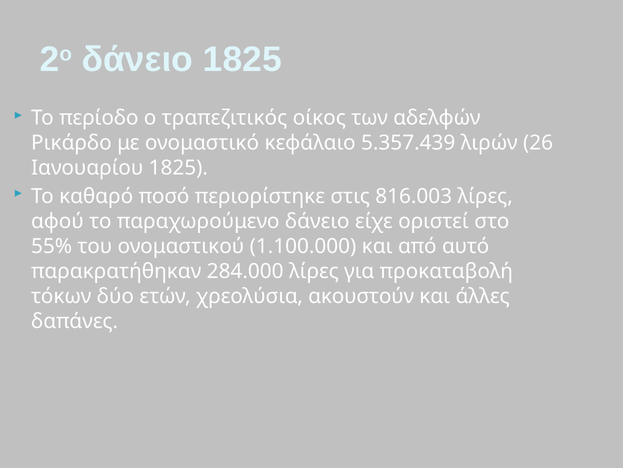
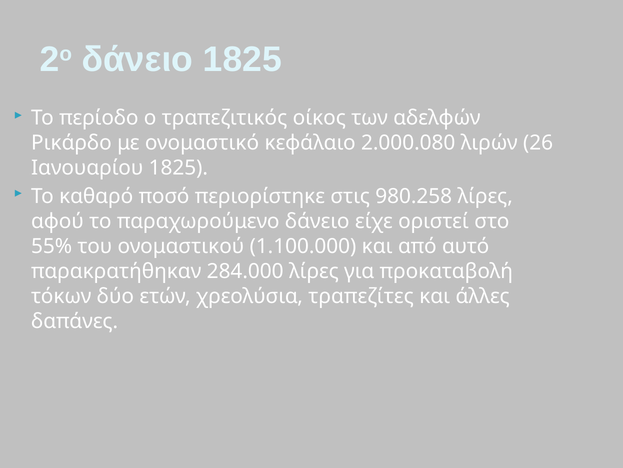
5.357.439: 5.357.439 -> 2.000.080
816.003: 816.003 -> 980.258
ακουστούν: ακουστούν -> τραπεζίτες
